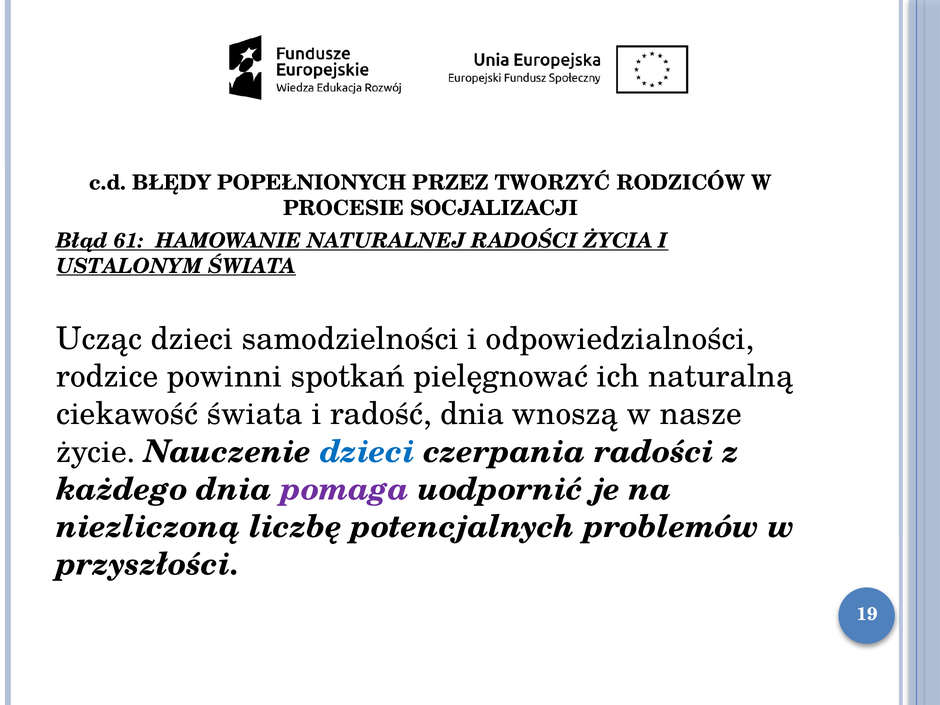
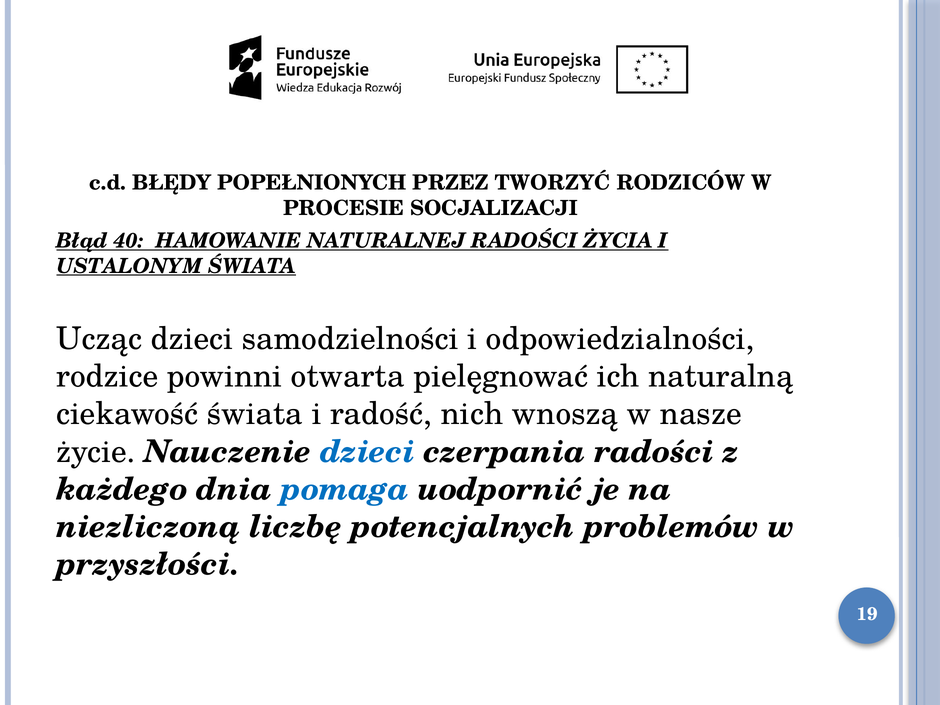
61: 61 -> 40
spotkań: spotkań -> otwarta
radość dnia: dnia -> nich
pomaga colour: purple -> blue
